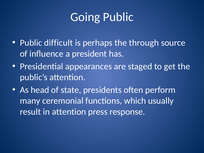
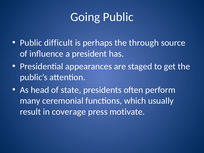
in attention: attention -> coverage
response: response -> motivate
